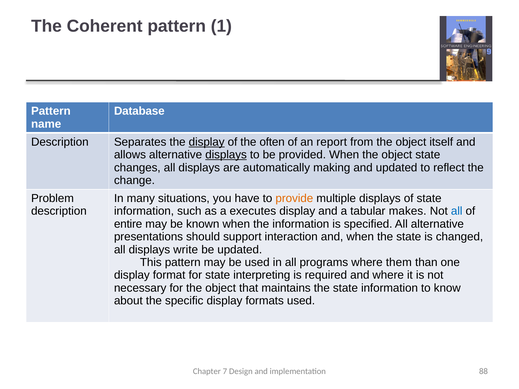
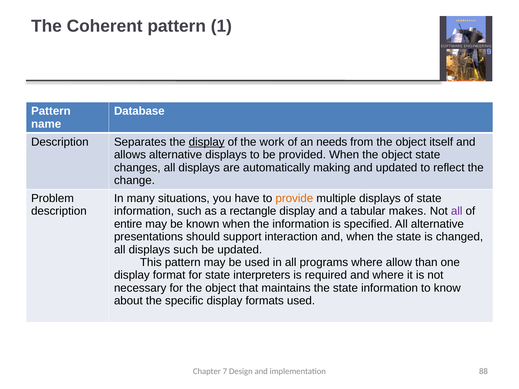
often: often -> work
report: report -> needs
displays at (226, 155) underline: present -> none
executes: executes -> rectangle
all at (457, 211) colour: blue -> purple
displays write: write -> such
them: them -> allow
interpreting: interpreting -> interpreters
